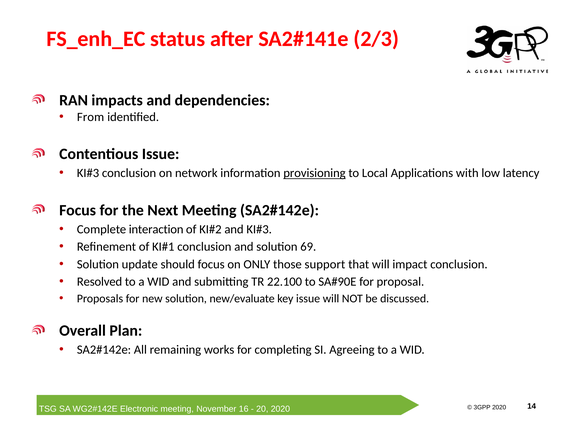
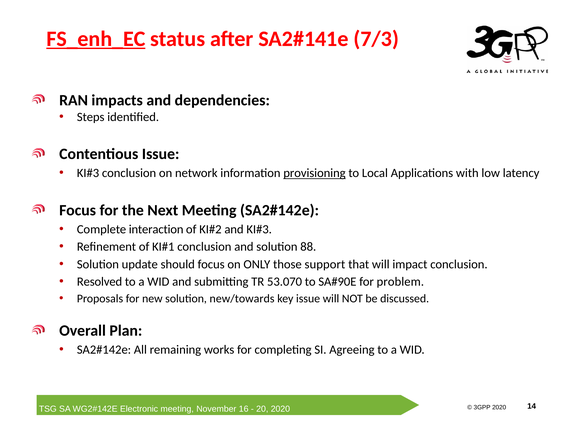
FS_enh_EC underline: none -> present
2/3: 2/3 -> 7/3
From: From -> Steps
69: 69 -> 88
22.100: 22.100 -> 53.070
proposal: proposal -> problem
new/evaluate: new/evaluate -> new/towards
